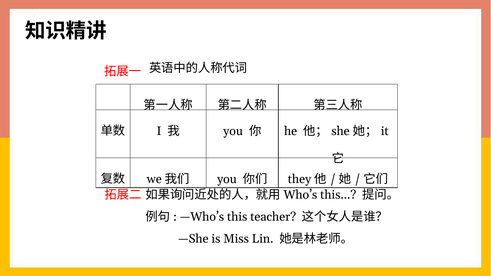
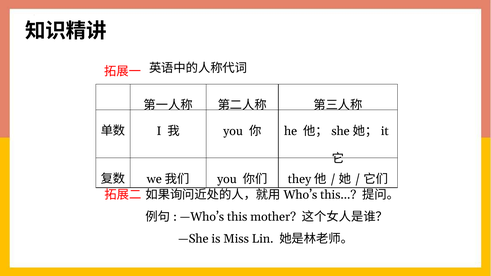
teacher: teacher -> mother
